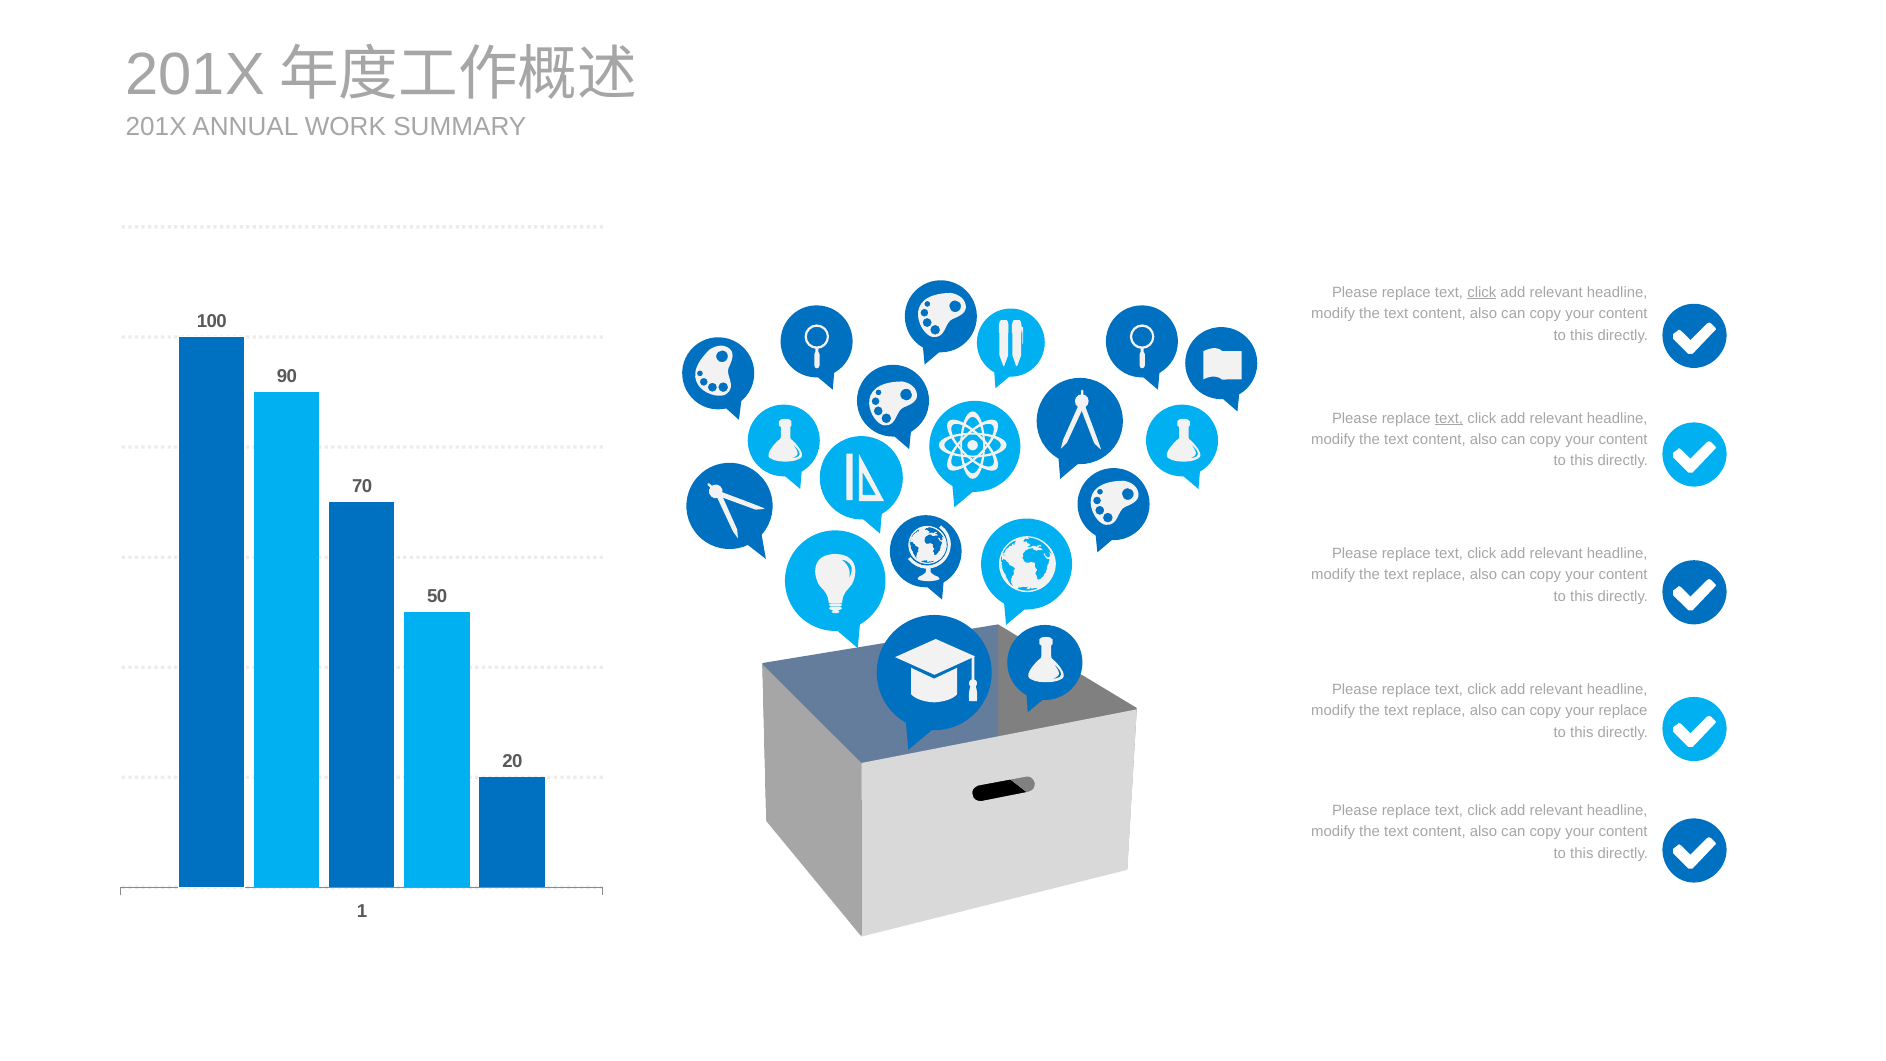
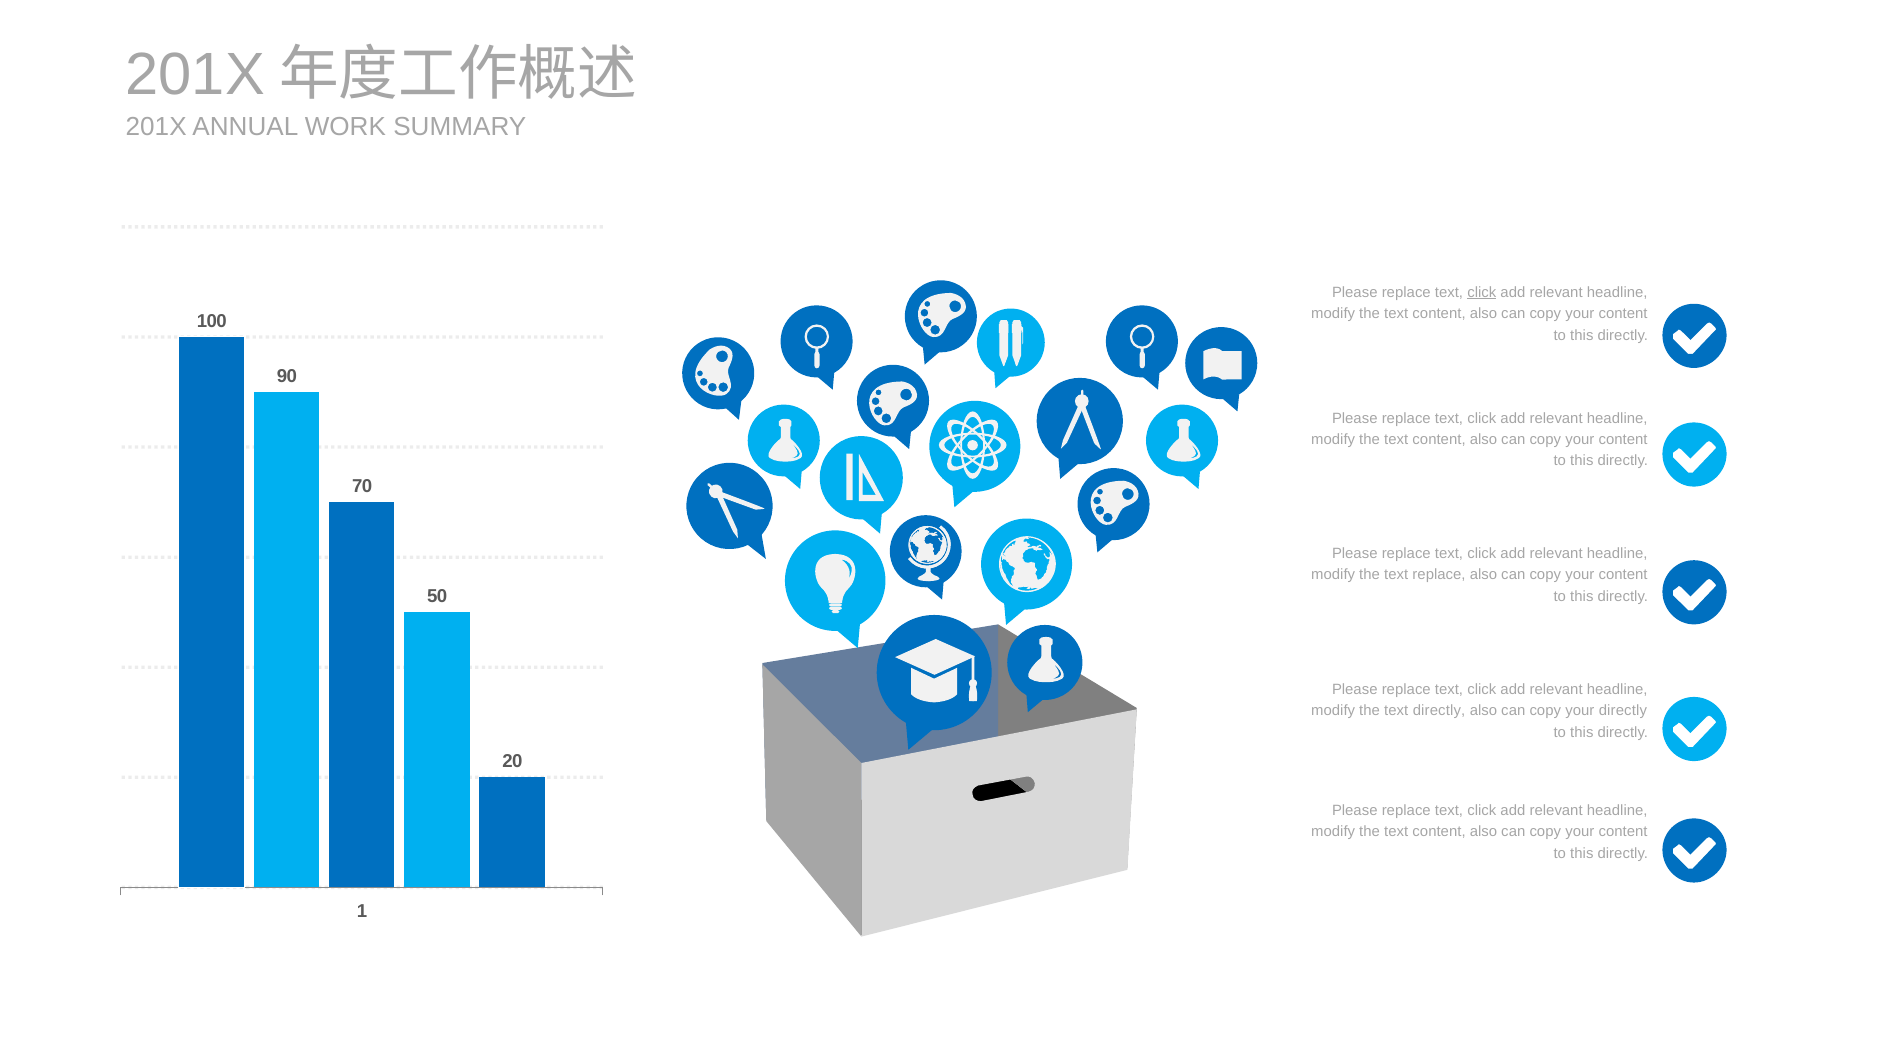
text at (1449, 418) underline: present -> none
replace at (1439, 711): replace -> directly
your replace: replace -> directly
